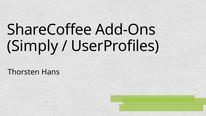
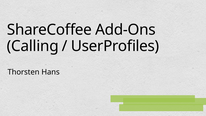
Simply: Simply -> Calling
